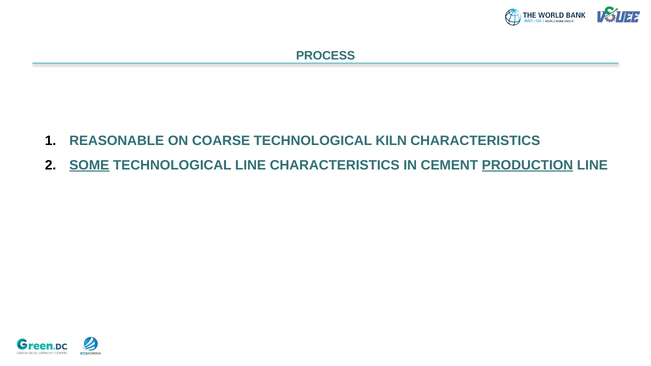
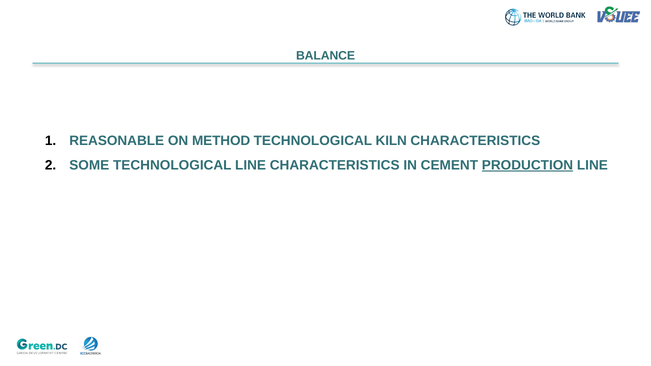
PROCESS: PROCESS -> BALANCE
COARSE: COARSE -> METHOD
SOME underline: present -> none
